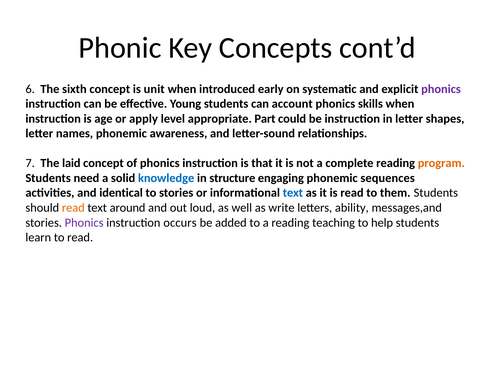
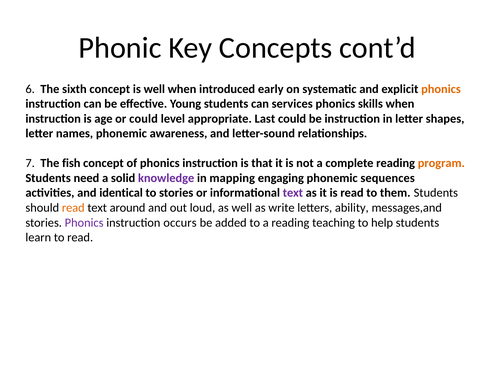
is unit: unit -> well
phonics at (441, 89) colour: purple -> orange
account: account -> services
or apply: apply -> could
Part: Part -> Last
laid: laid -> fish
knowledge colour: blue -> purple
structure: structure -> mapping
text at (293, 193) colour: blue -> purple
